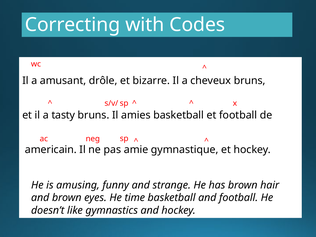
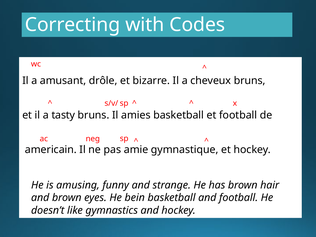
time: time -> bein
